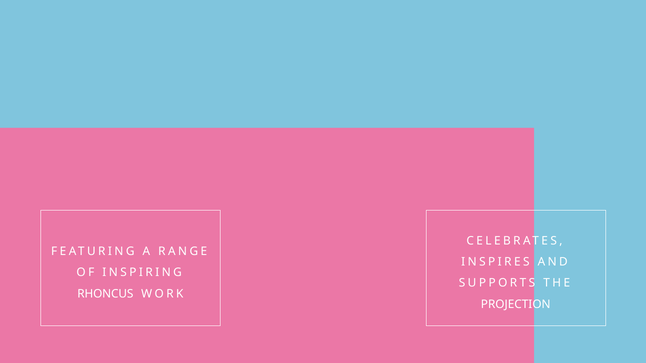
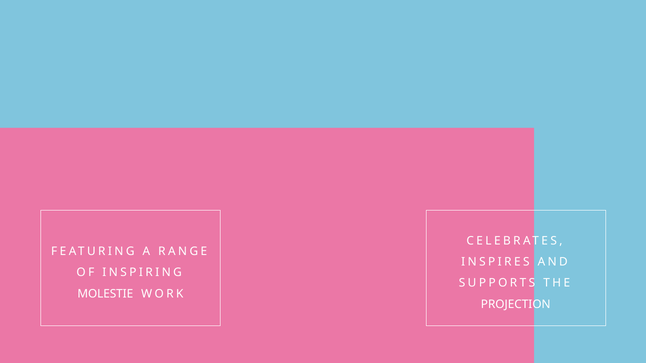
RHONCUS: RHONCUS -> MOLESTIE
